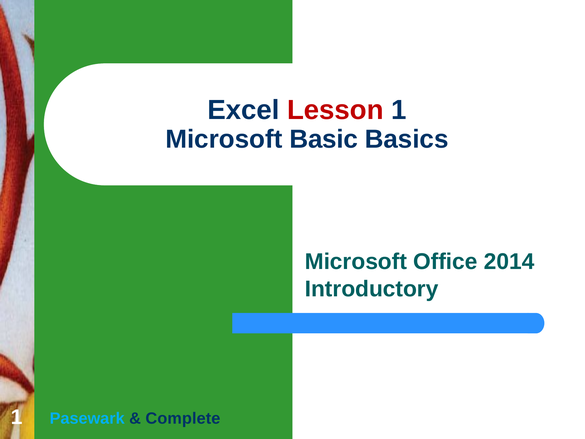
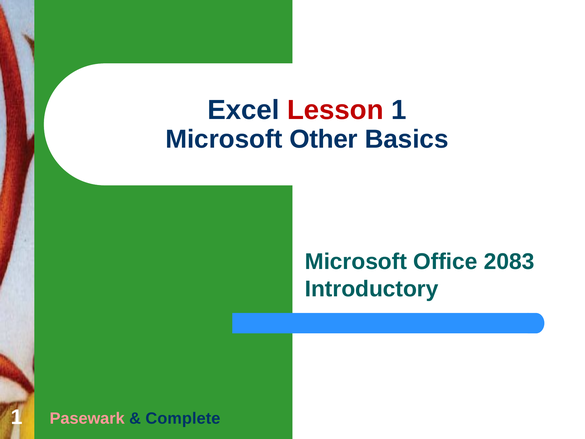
Basic: Basic -> Other
2014: 2014 -> 2083
Pasewark colour: light blue -> pink
